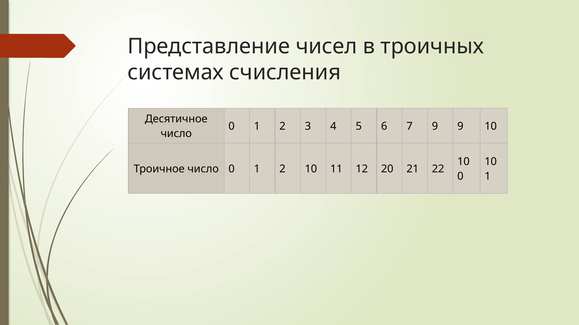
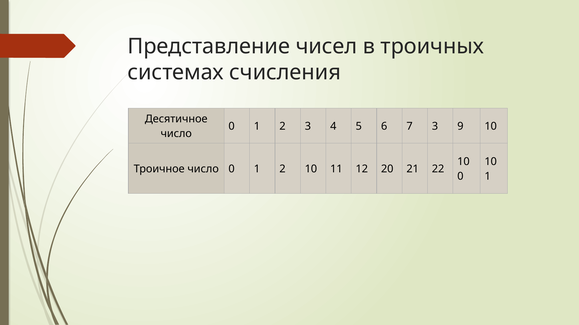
7 9: 9 -> 3
